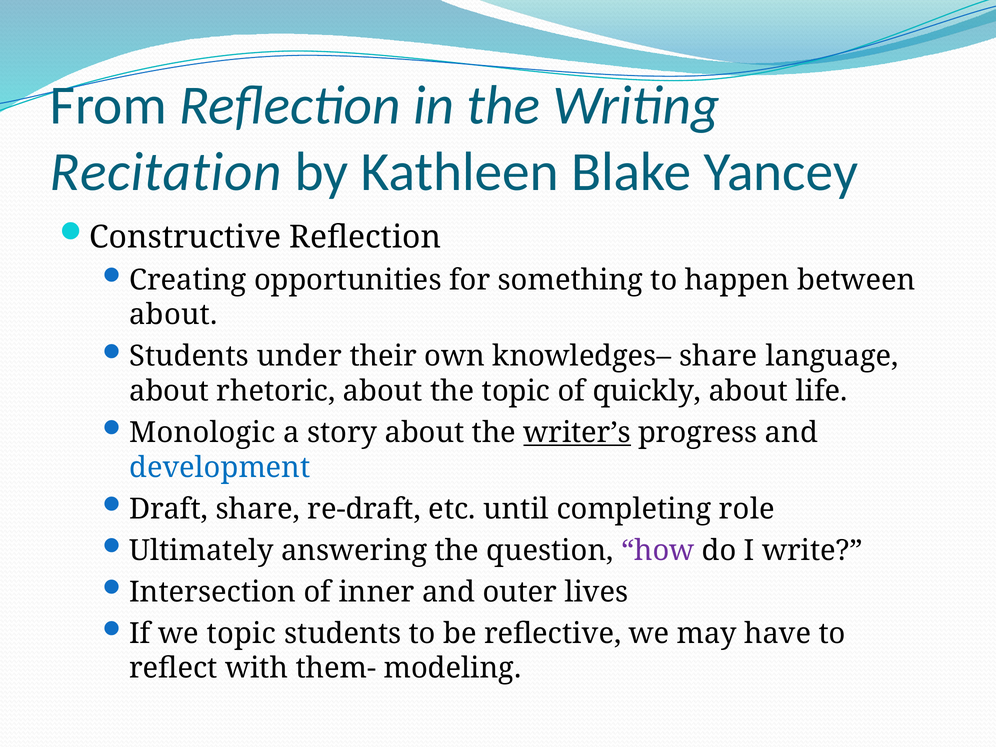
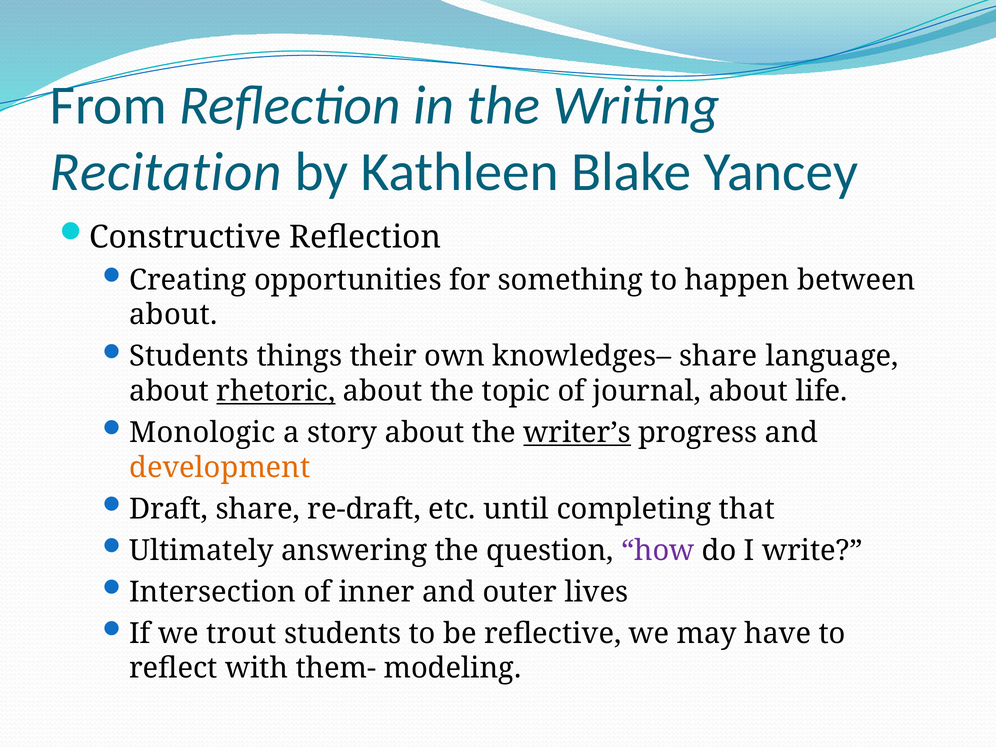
under: under -> things
rhetoric underline: none -> present
quickly: quickly -> journal
development colour: blue -> orange
role: role -> that
we topic: topic -> trout
